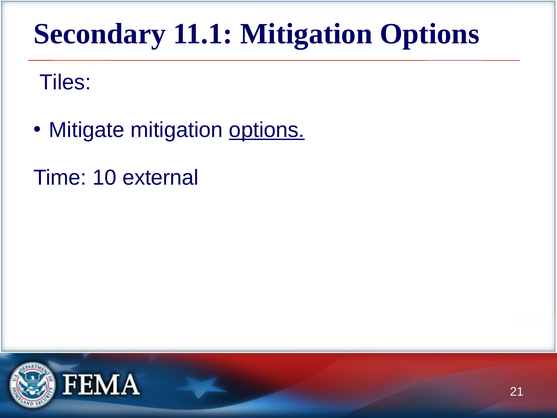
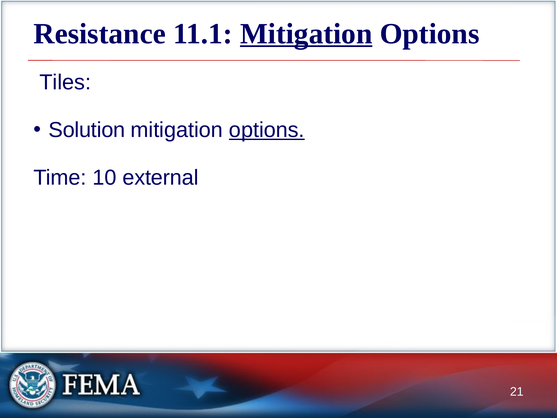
Secondary: Secondary -> Resistance
Mitigation at (306, 34) underline: none -> present
Mitigate: Mitigate -> Solution
